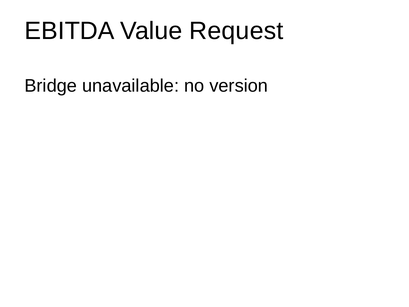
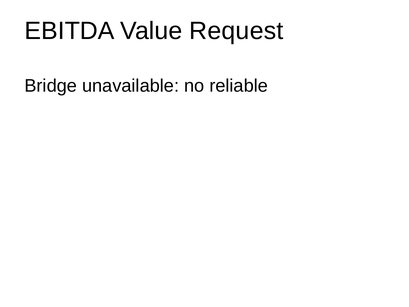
version: version -> reliable
